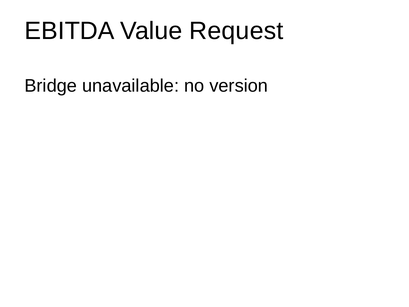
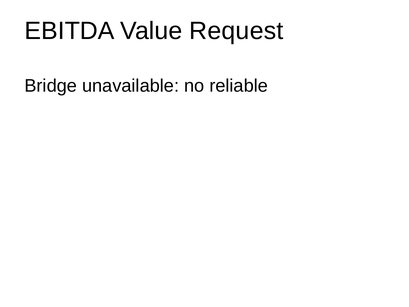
version: version -> reliable
